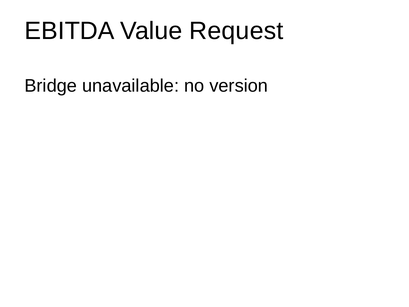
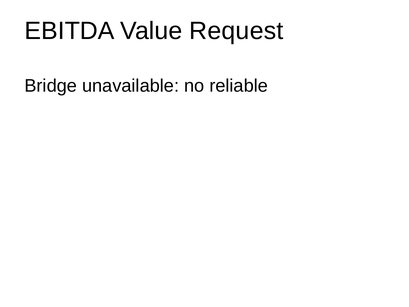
version: version -> reliable
